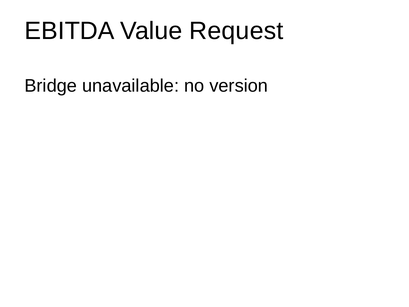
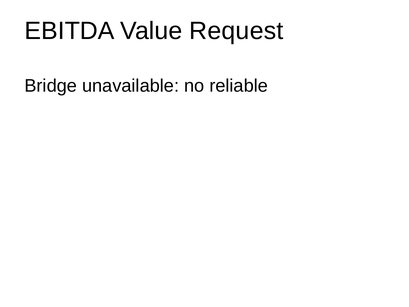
version: version -> reliable
